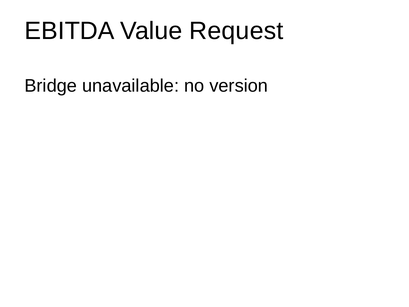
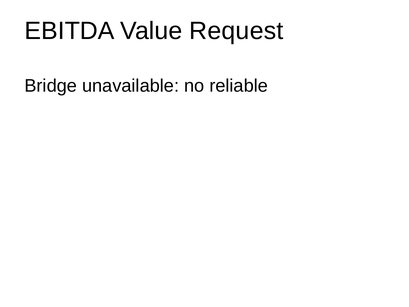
version: version -> reliable
